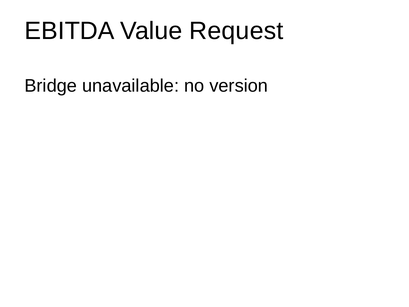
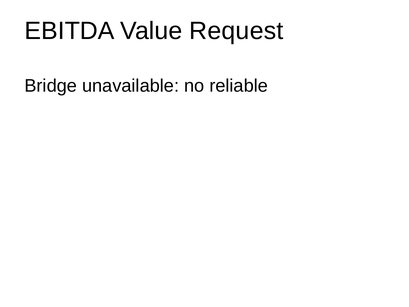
version: version -> reliable
